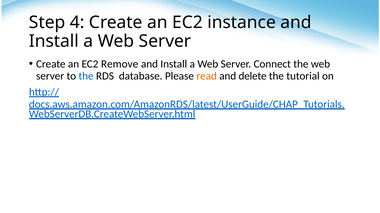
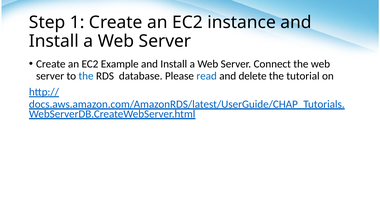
4: 4 -> 1
Remove: Remove -> Example
read colour: orange -> blue
